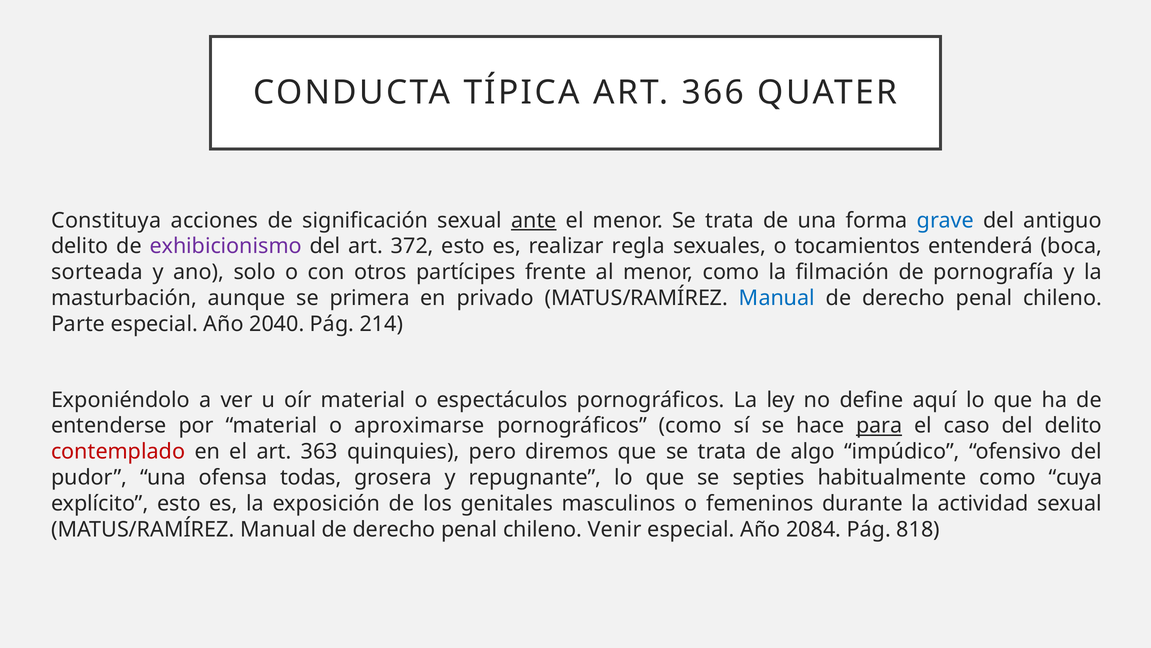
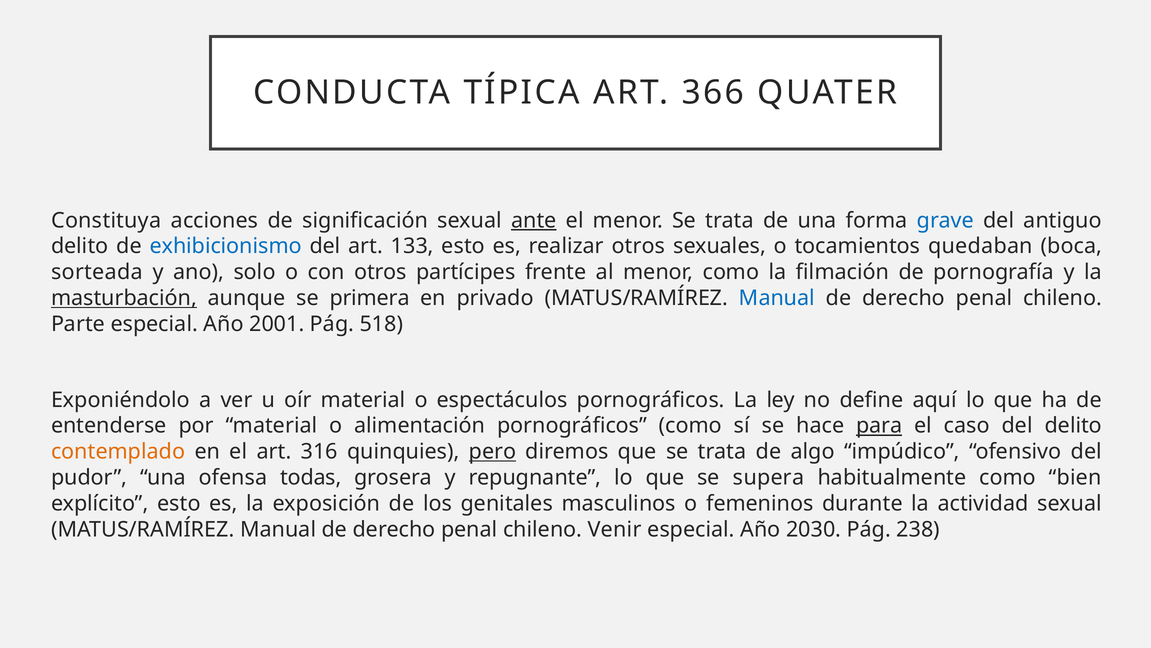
exhibicionismo colour: purple -> blue
372: 372 -> 133
realizar regla: regla -> otros
entenderá: entenderá -> quedaban
masturbación underline: none -> present
2040: 2040 -> 2001
214: 214 -> 518
aproximarse: aproximarse -> alimentación
contemplado colour: red -> orange
363: 363 -> 316
pero underline: none -> present
septies: septies -> supera
cuya: cuya -> bien
2084: 2084 -> 2030
818: 818 -> 238
